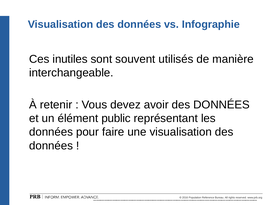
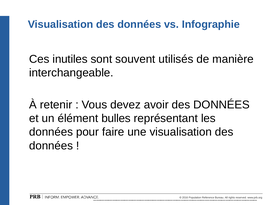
public: public -> bulles
